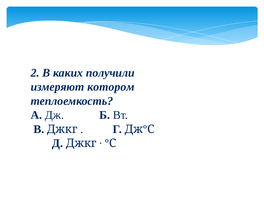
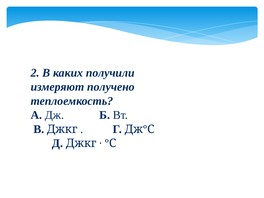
котором: котором -> получено
